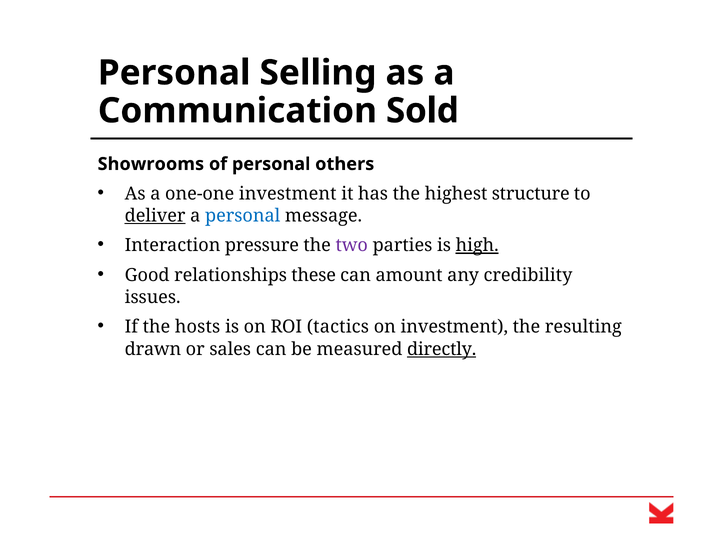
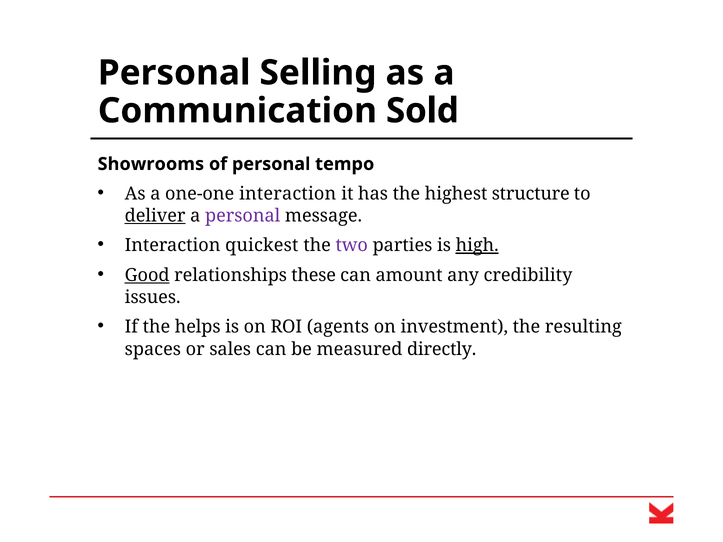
others: others -> tempo
one-one investment: investment -> interaction
personal at (243, 216) colour: blue -> purple
pressure: pressure -> quickest
Good underline: none -> present
hosts: hosts -> helps
tactics: tactics -> agents
drawn: drawn -> spaces
directly underline: present -> none
